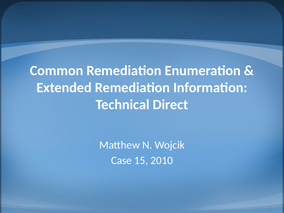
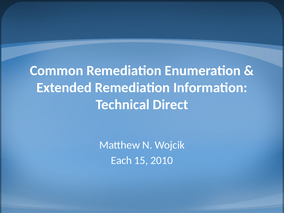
Case: Case -> Each
